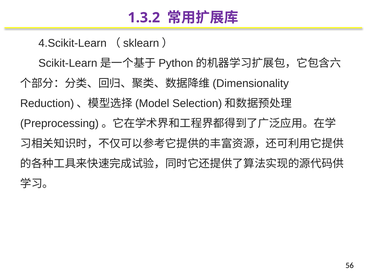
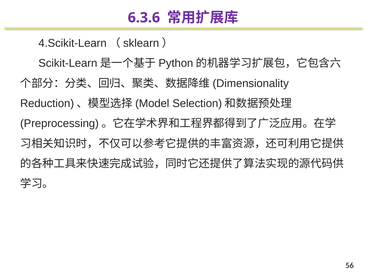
1.3.2: 1.3.2 -> 6.3.6
